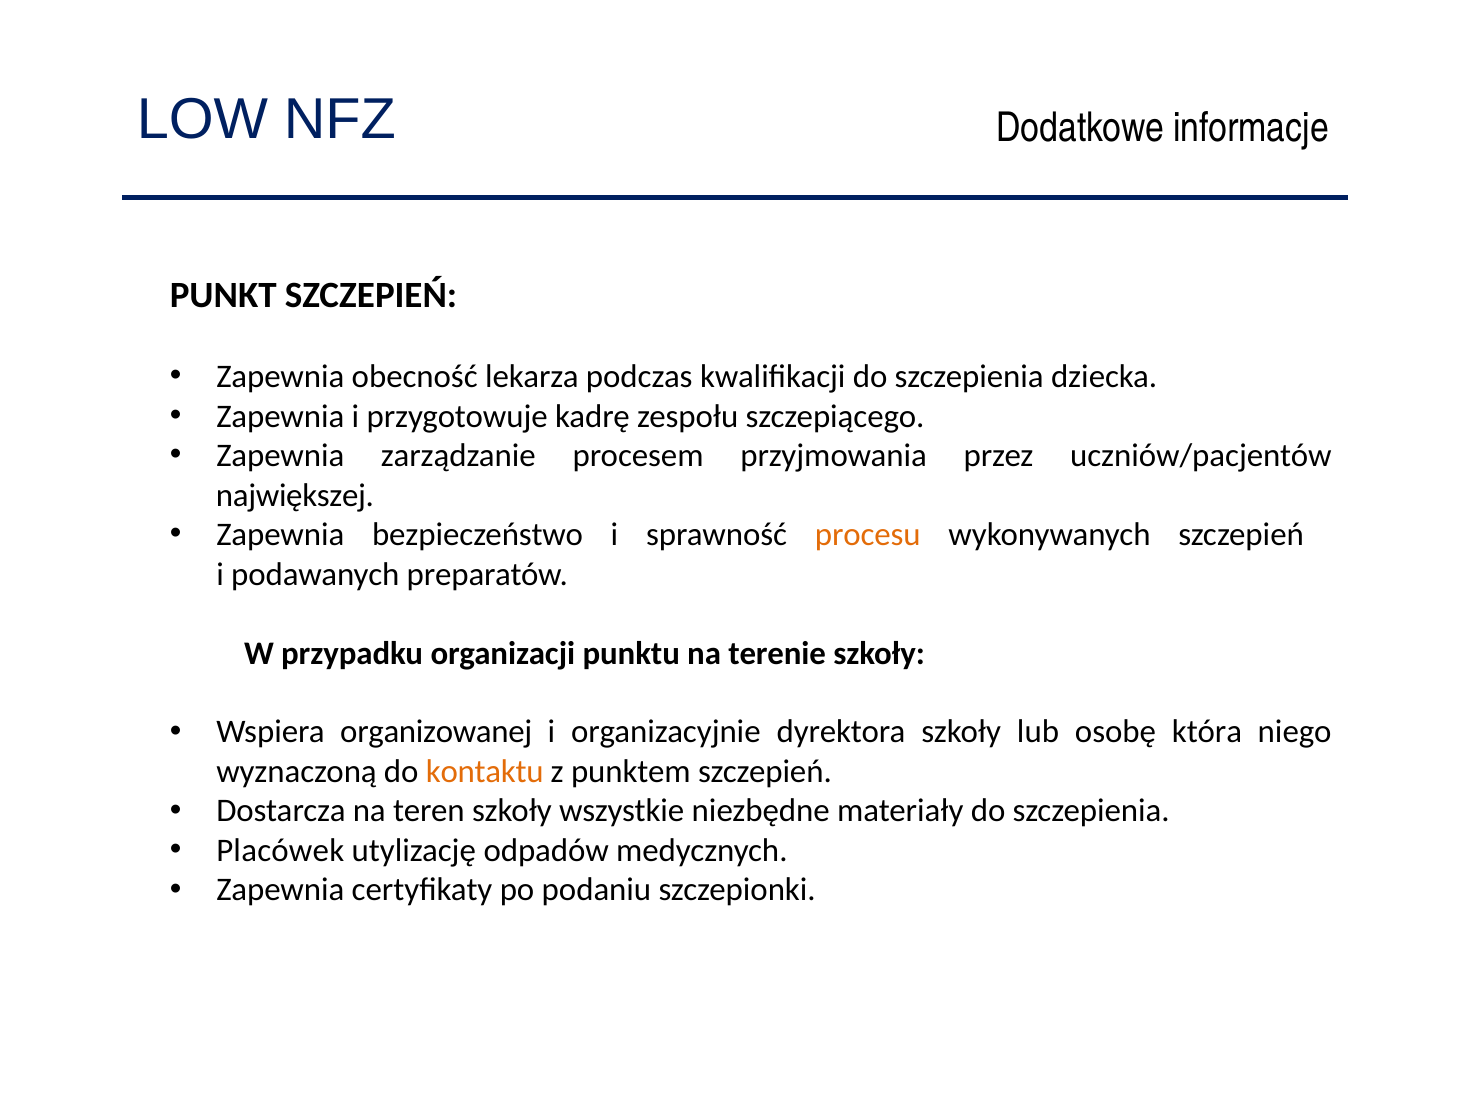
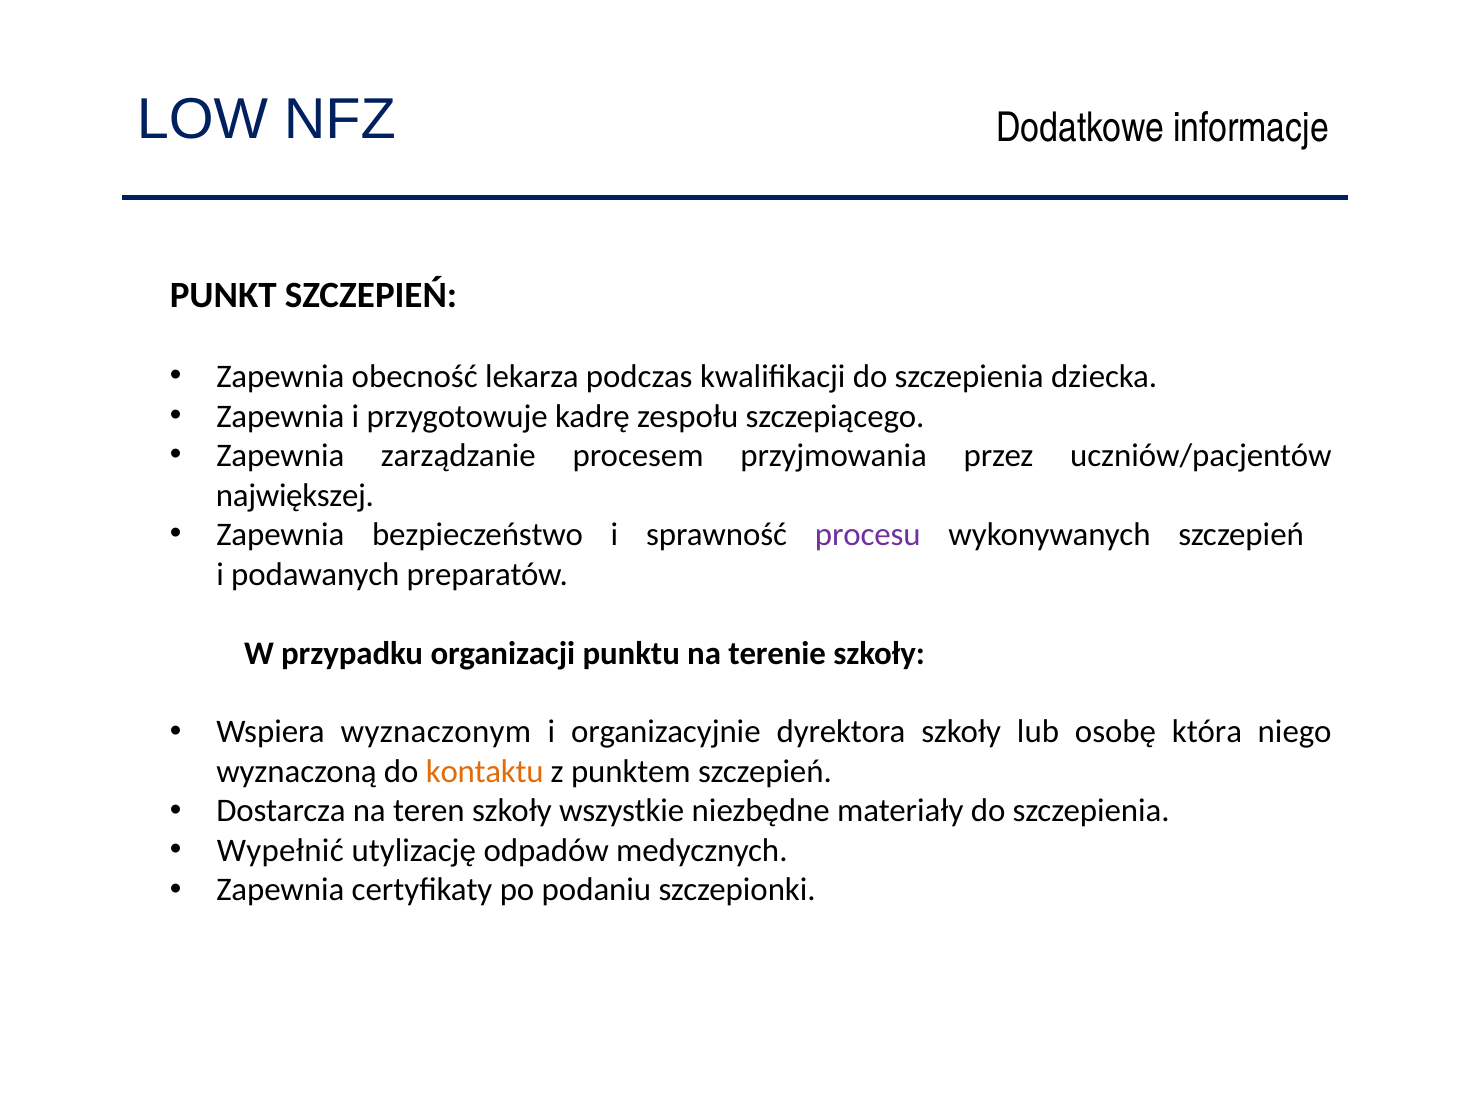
procesu colour: orange -> purple
organizowanej: organizowanej -> wyznaczonym
Placówek: Placówek -> Wypełnić
